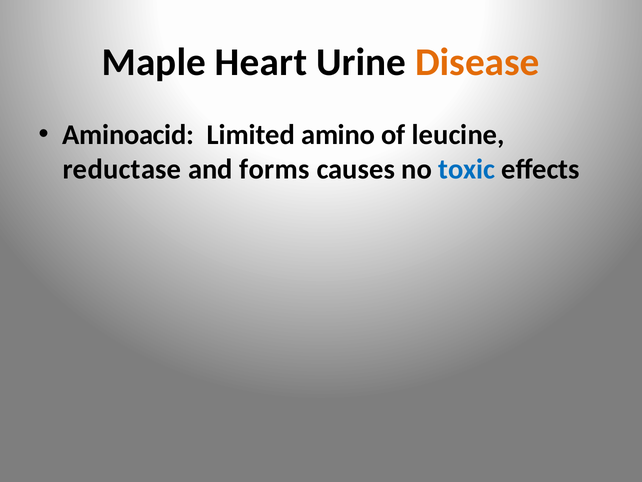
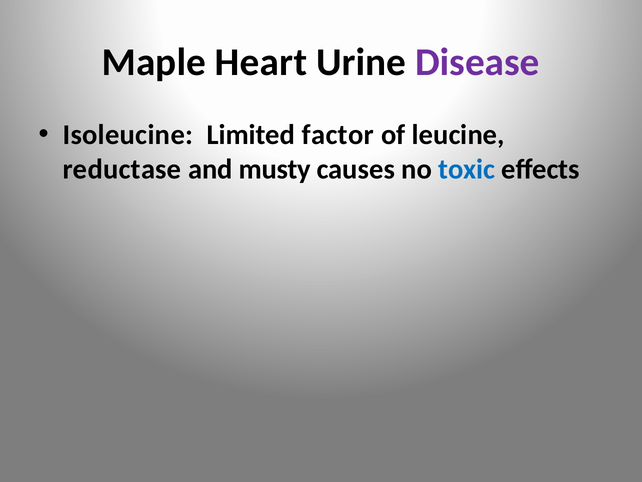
Disease colour: orange -> purple
Aminoacid: Aminoacid -> Isoleucine
amino: amino -> factor
forms: forms -> musty
